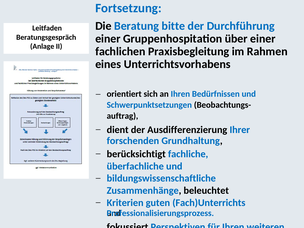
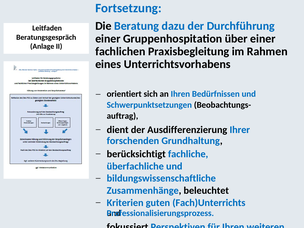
bitte: bitte -> dazu
